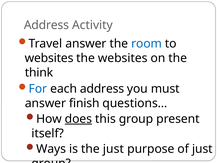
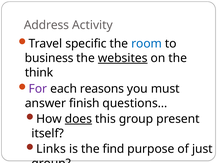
Travel answer: answer -> specific
websites at (49, 58): websites -> business
websites at (123, 58) underline: none -> present
For colour: blue -> purple
each address: address -> reasons
Ways: Ways -> Links
the just: just -> find
